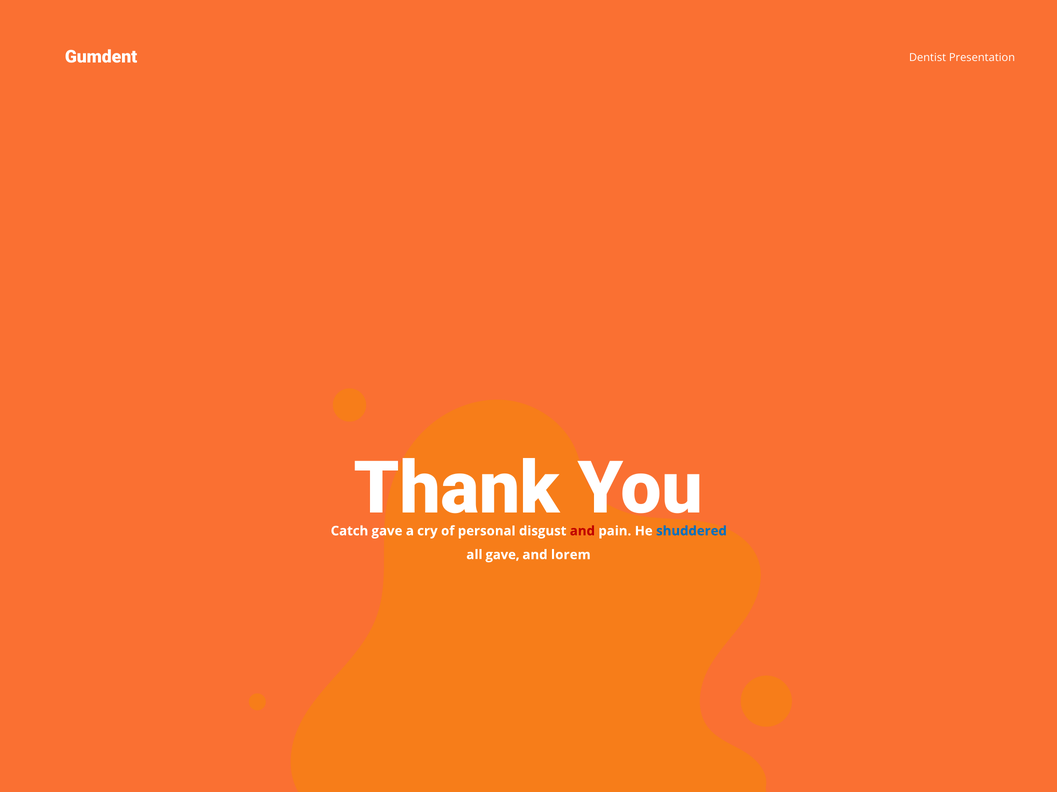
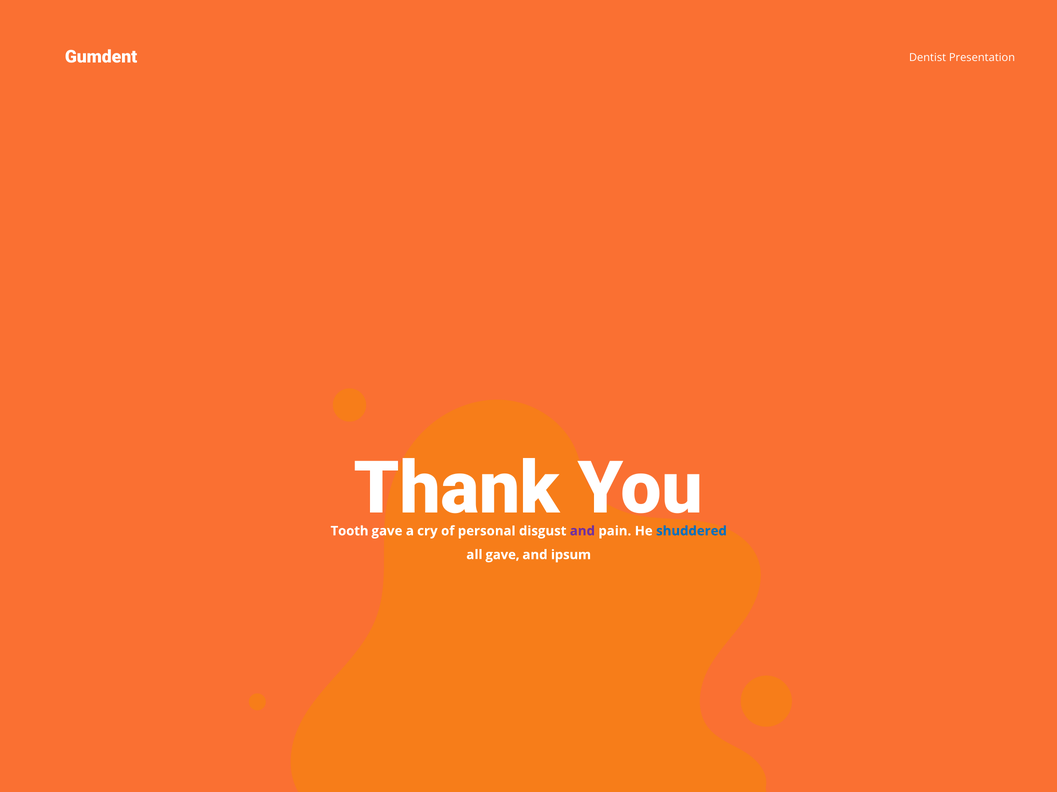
Catch: Catch -> Tooth
and at (582, 531) colour: red -> purple
lorem: lorem -> ipsum
